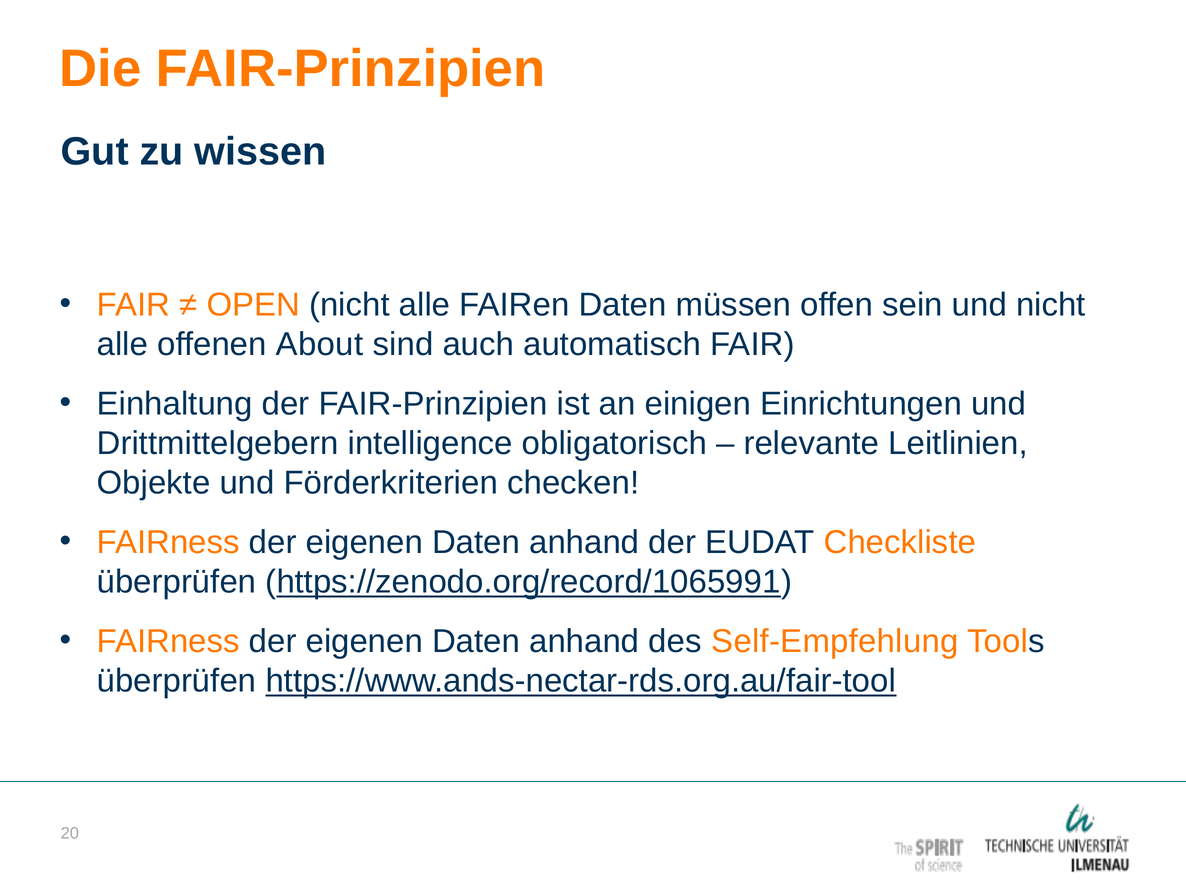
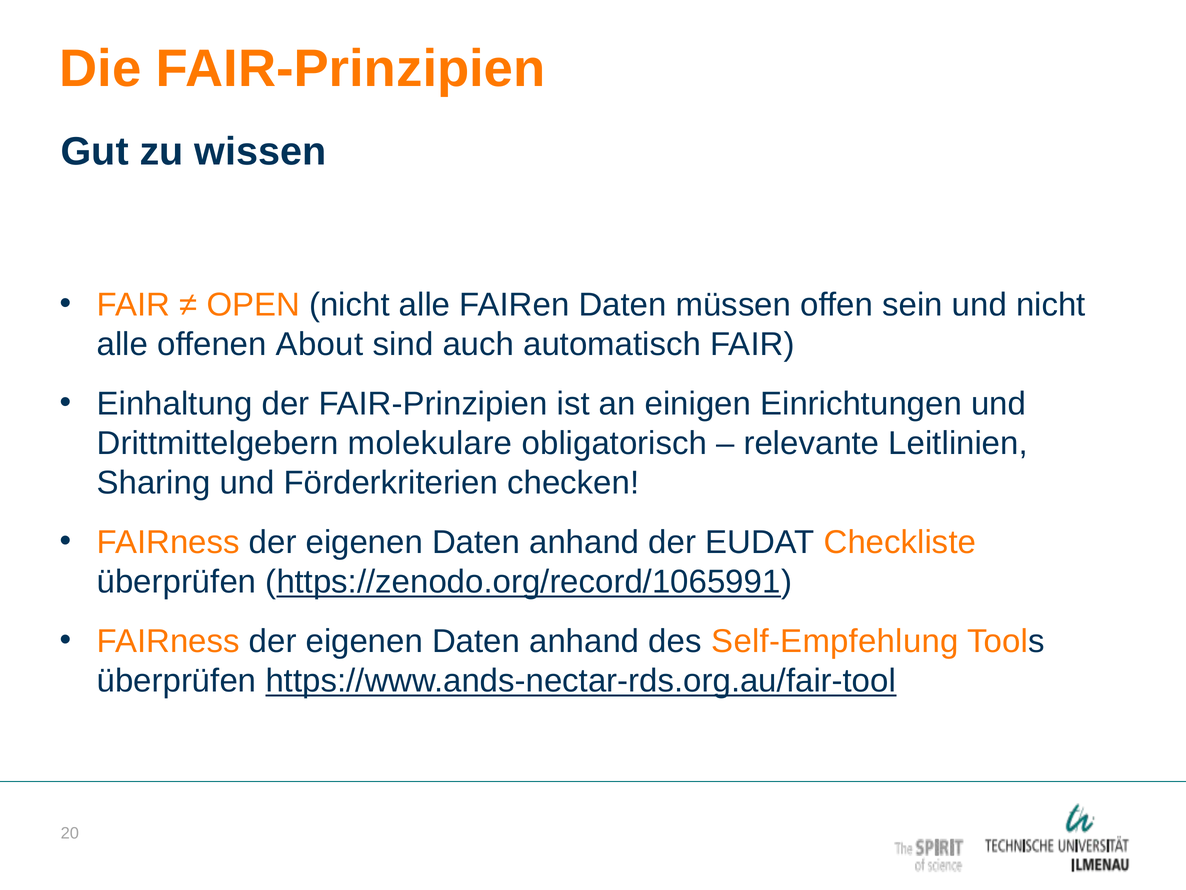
intelligence: intelligence -> molekulare
Objekte: Objekte -> Sharing
